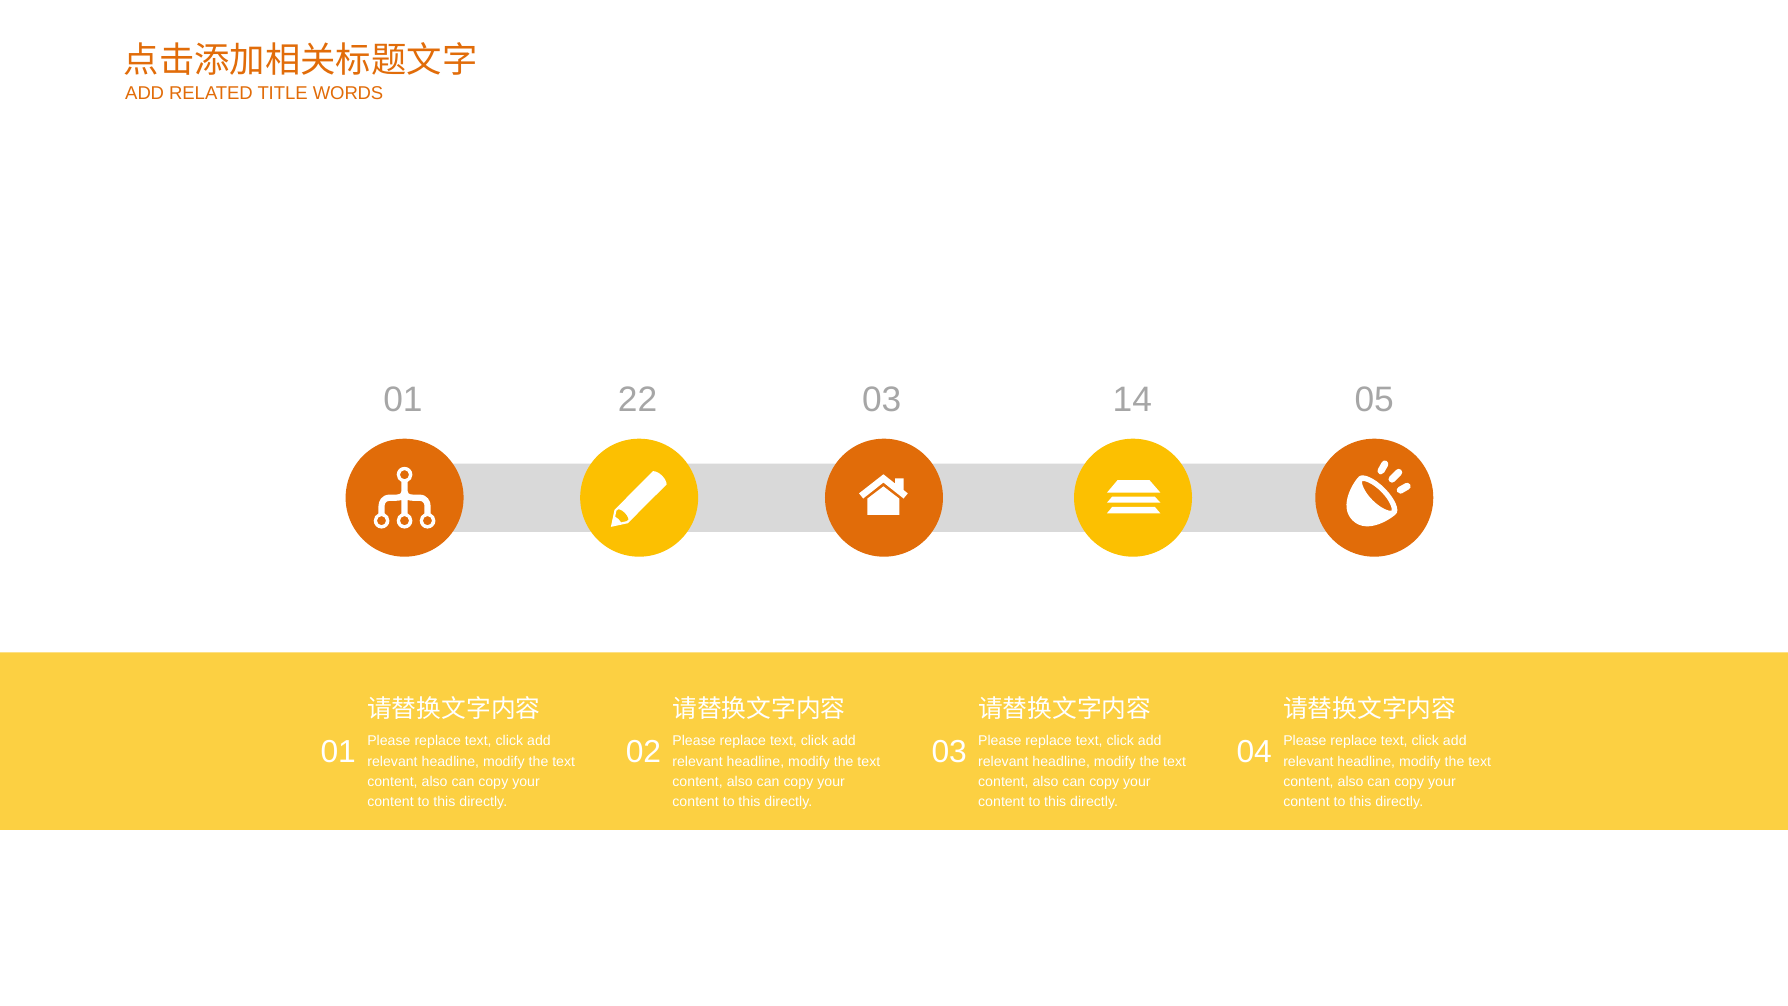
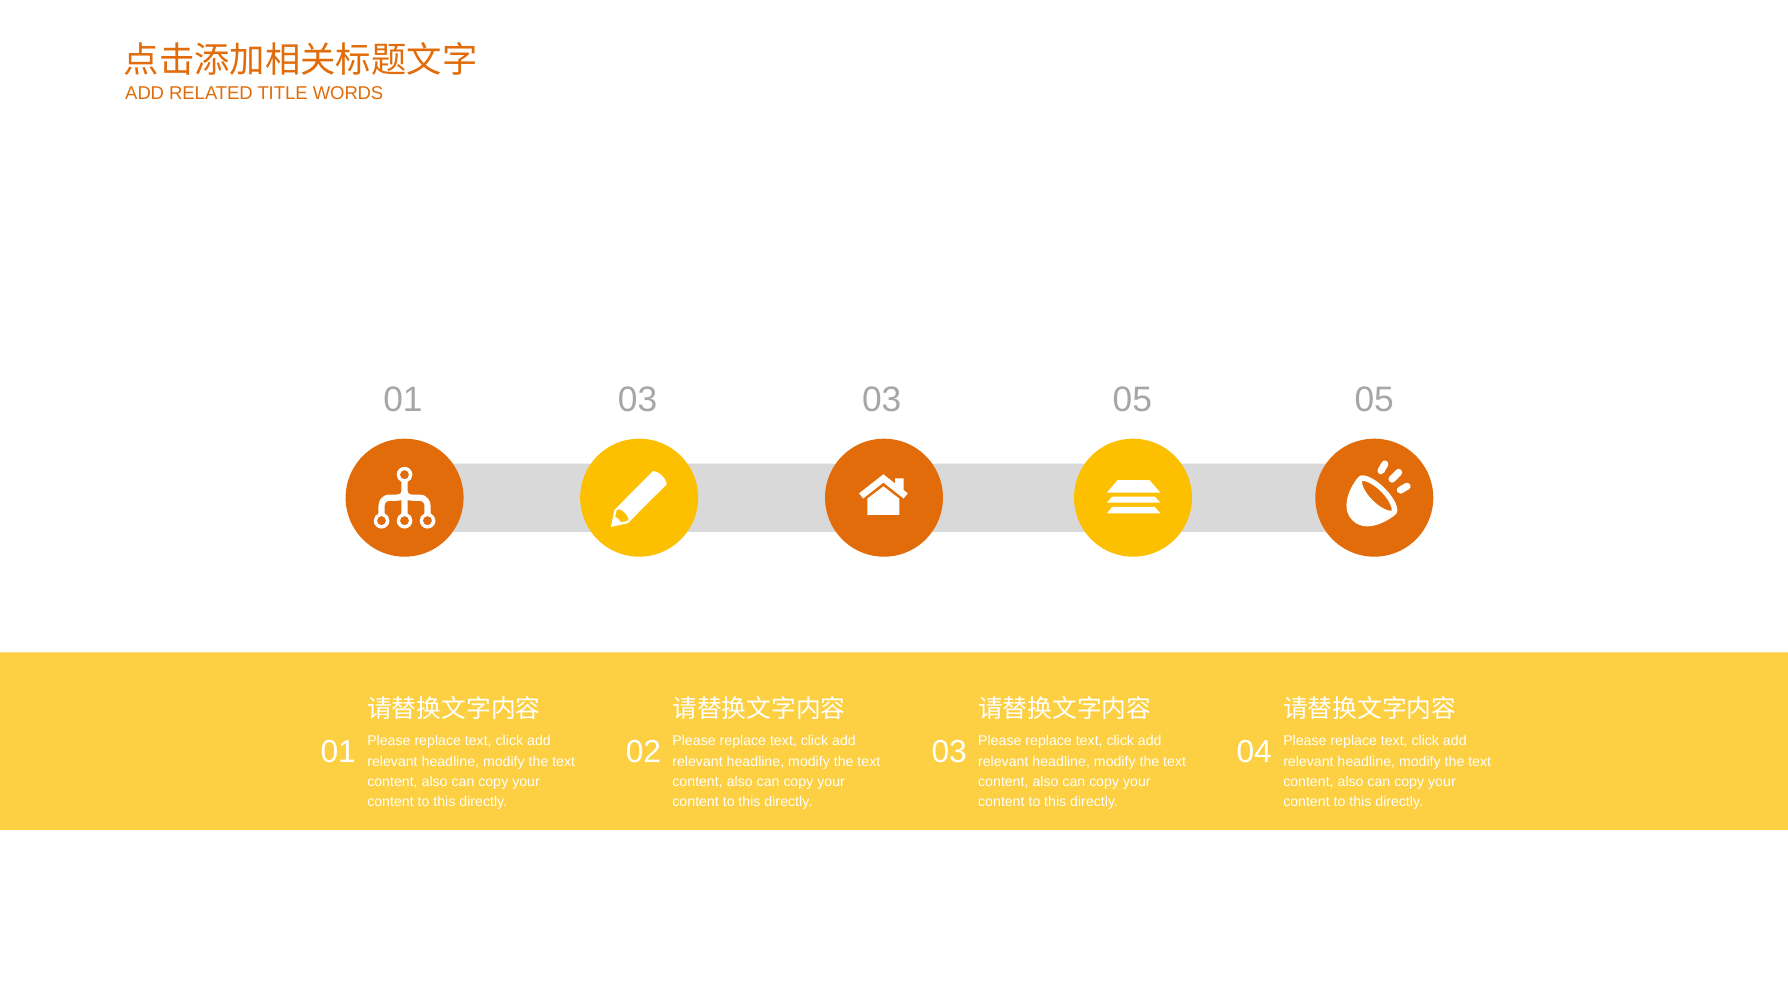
01 22: 22 -> 03
03 14: 14 -> 05
